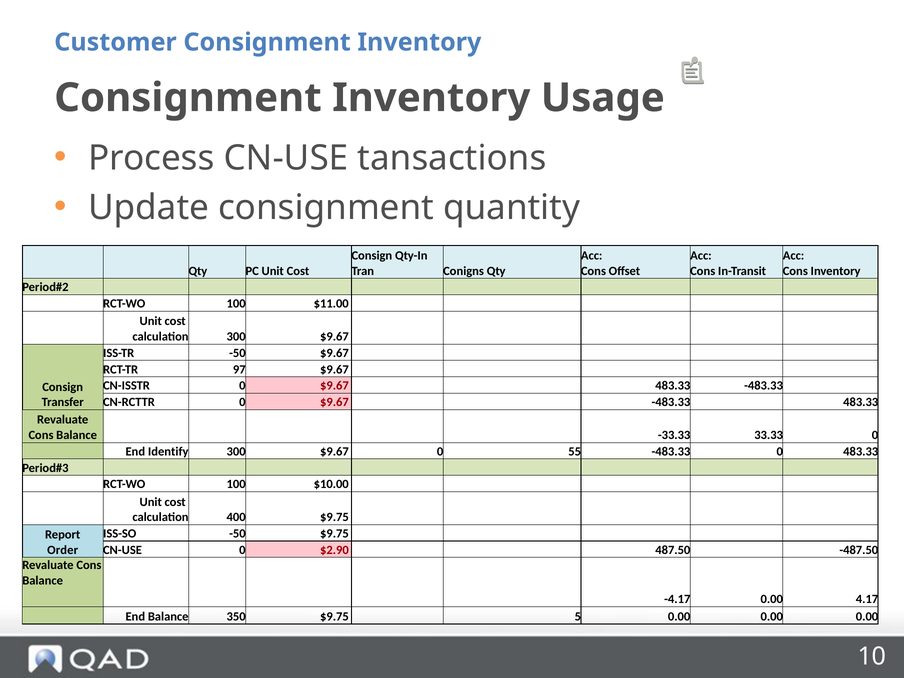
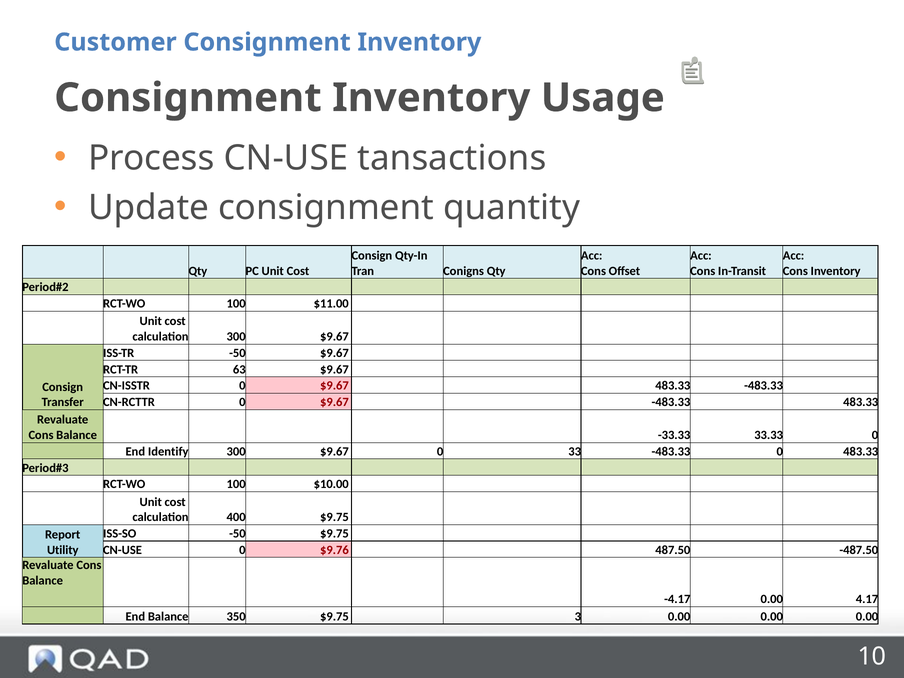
97: 97 -> 63
55: 55 -> 33
Order: Order -> Utility
$2.90: $2.90 -> $9.76
5: 5 -> 3
